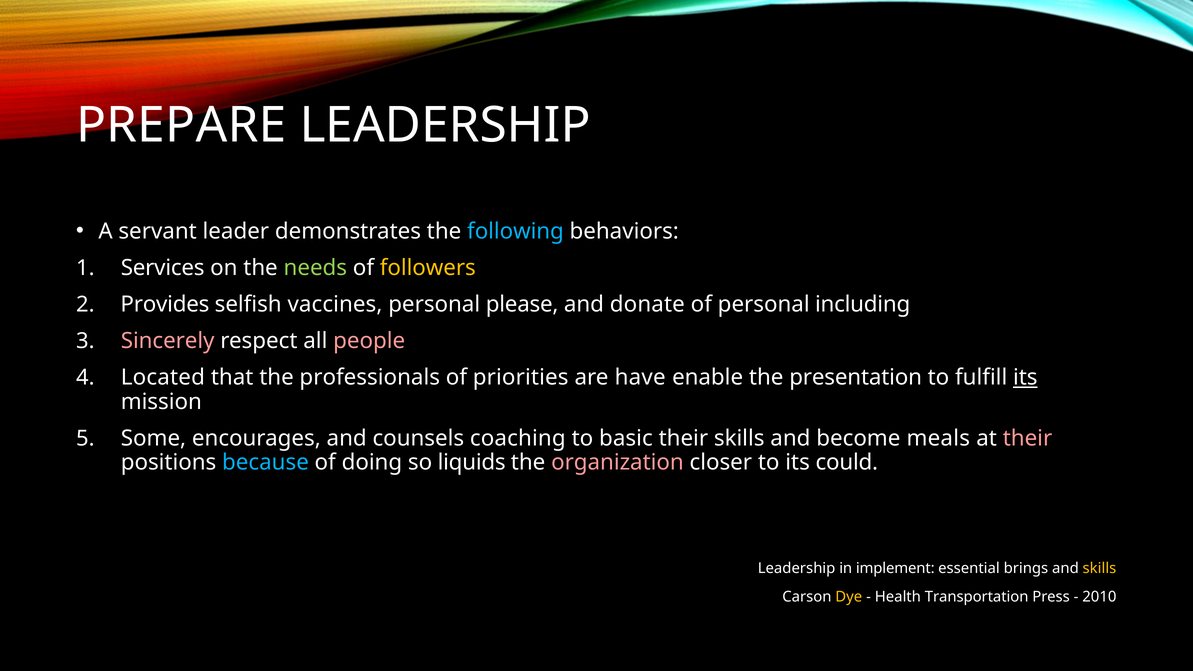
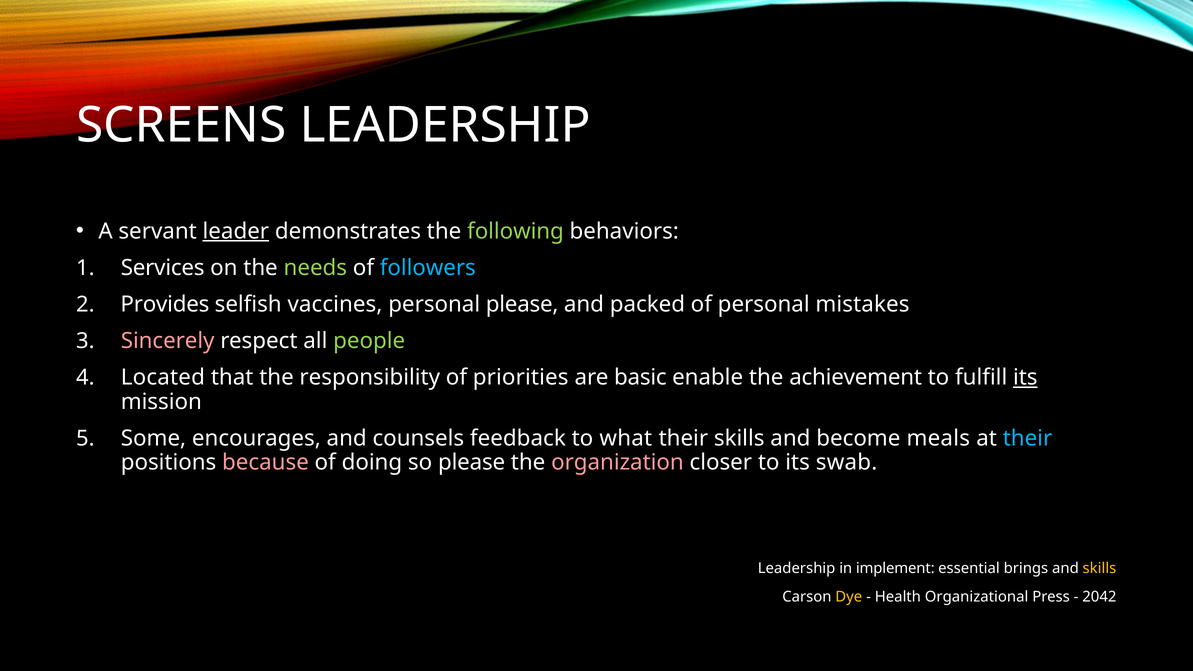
PREPARE: PREPARE -> SCREENS
leader underline: none -> present
following colour: light blue -> light green
followers colour: yellow -> light blue
donate: donate -> packed
including: including -> mistakes
people colour: pink -> light green
professionals: professionals -> responsibility
have: have -> basic
presentation: presentation -> achievement
coaching: coaching -> feedback
basic: basic -> what
their at (1028, 438) colour: pink -> light blue
because colour: light blue -> pink
so liquids: liquids -> please
could: could -> swab
Transportation: Transportation -> Organizational
2010: 2010 -> 2042
